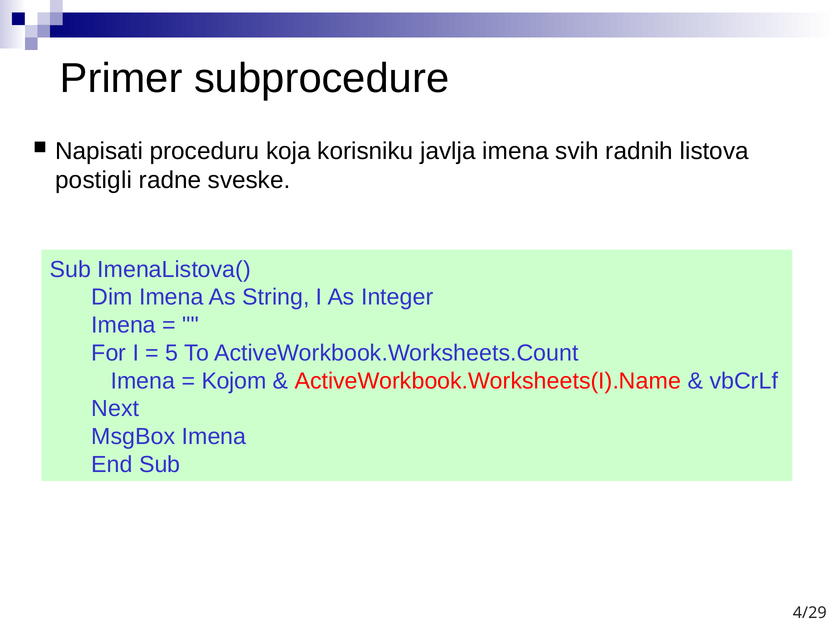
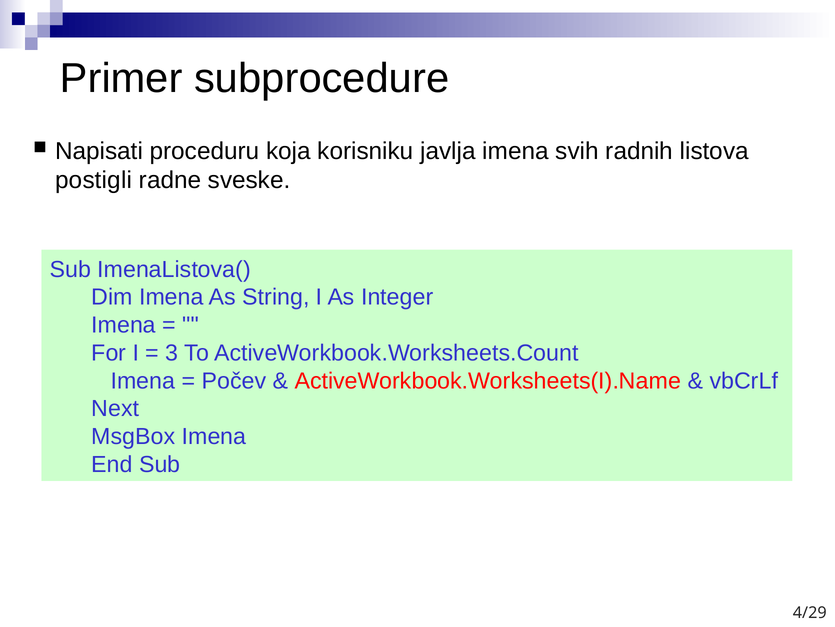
5: 5 -> 3
Kojom: Kojom -> Počev
